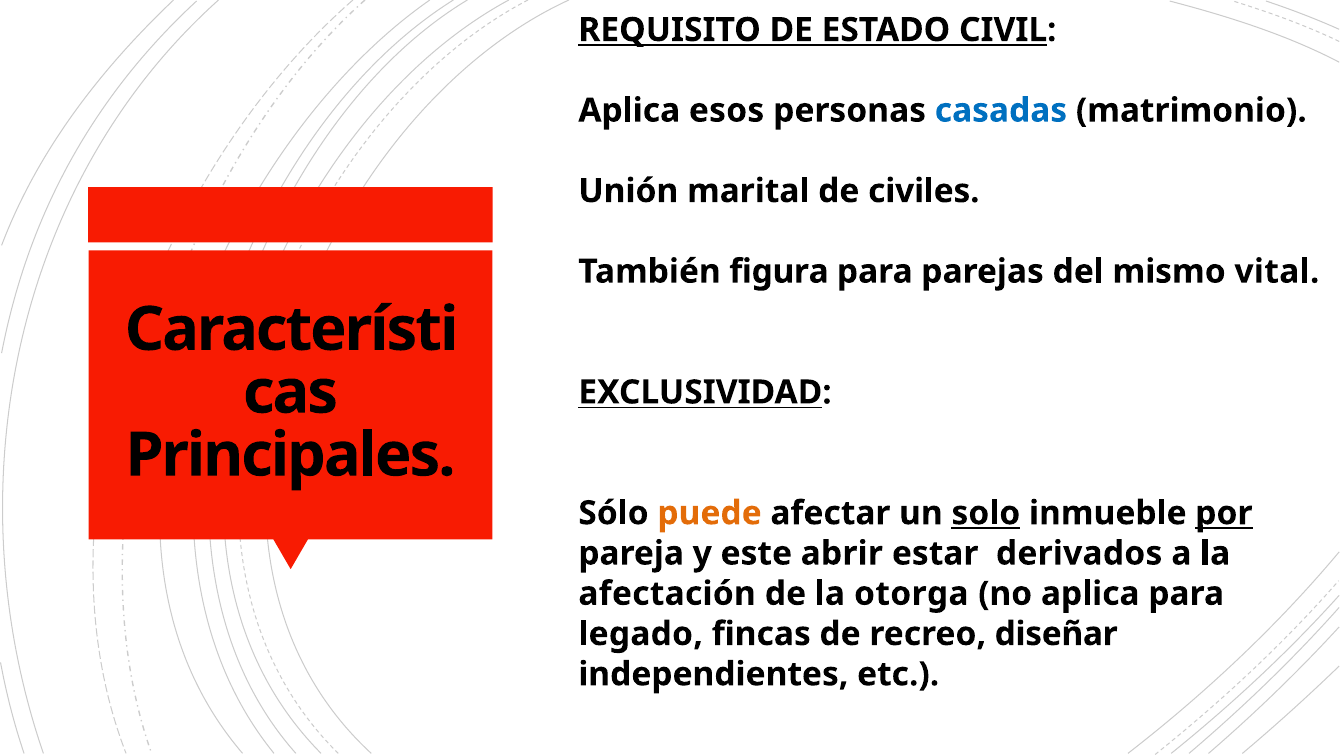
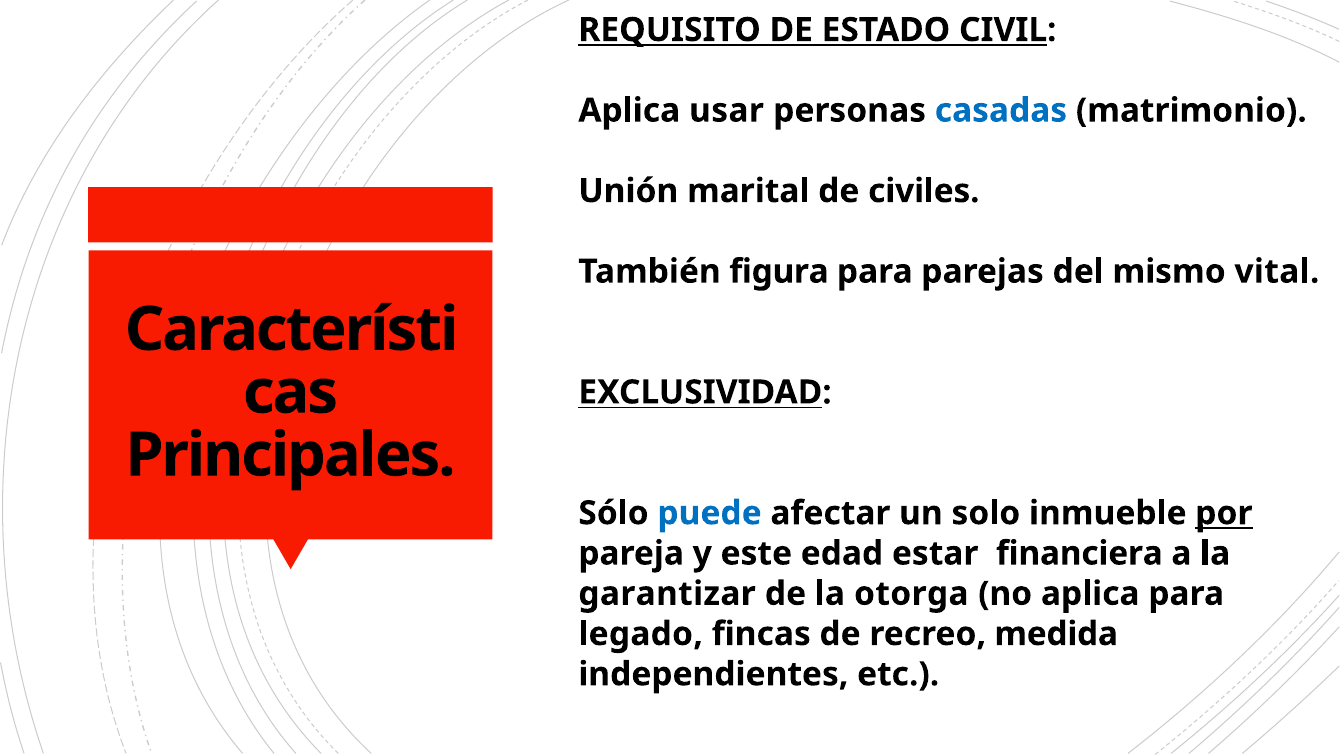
esos: esos -> usar
puede colour: orange -> blue
solo underline: present -> none
abrir: abrir -> edad
derivados: derivados -> financiera
afectación: afectación -> garantizar
diseñar: diseñar -> medida
